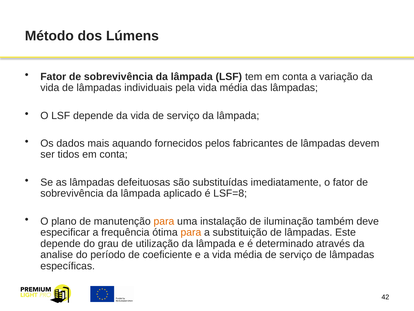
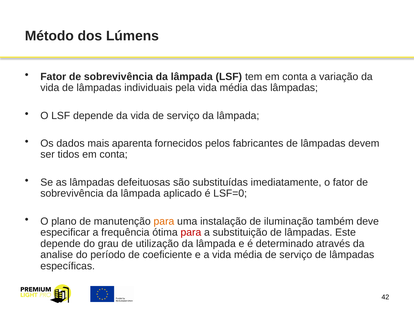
aquando: aquando -> aparenta
LSF=8: LSF=8 -> LSF=0
para at (191, 232) colour: orange -> red
